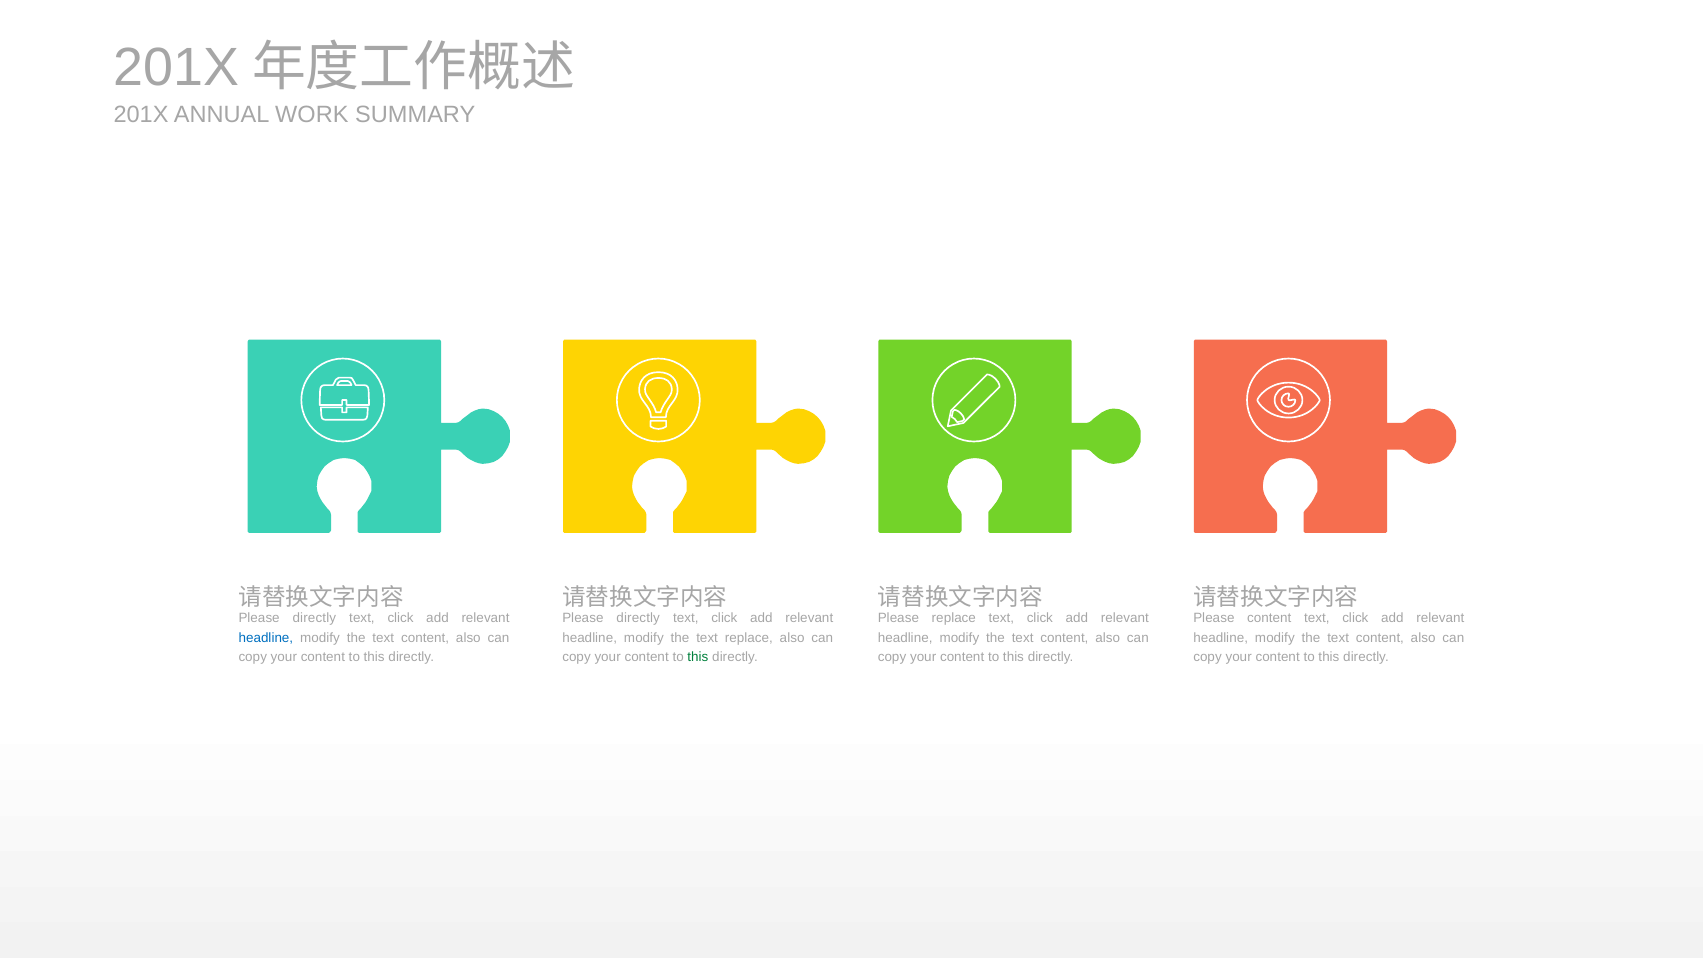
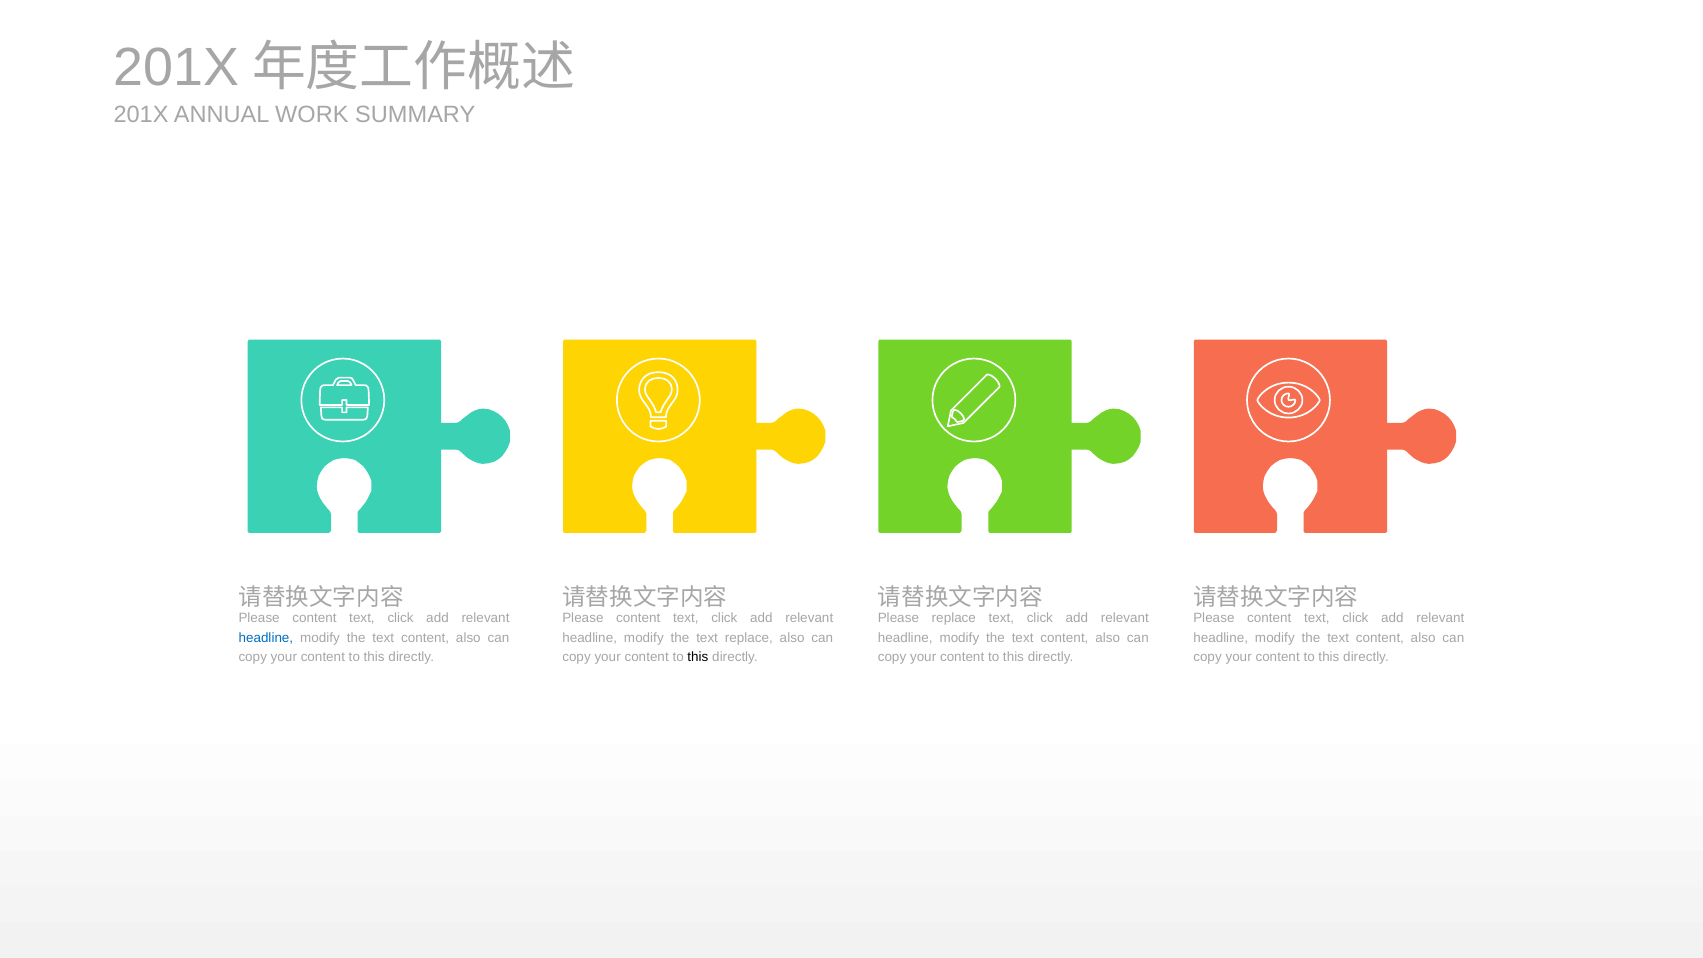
directly at (314, 618): directly -> content
directly at (638, 618): directly -> content
this at (698, 657) colour: green -> black
